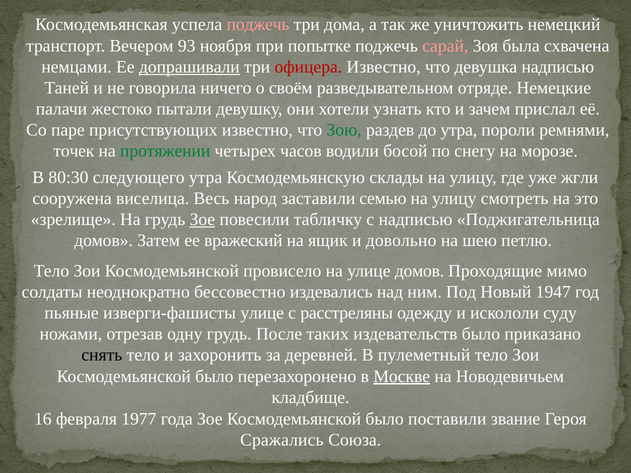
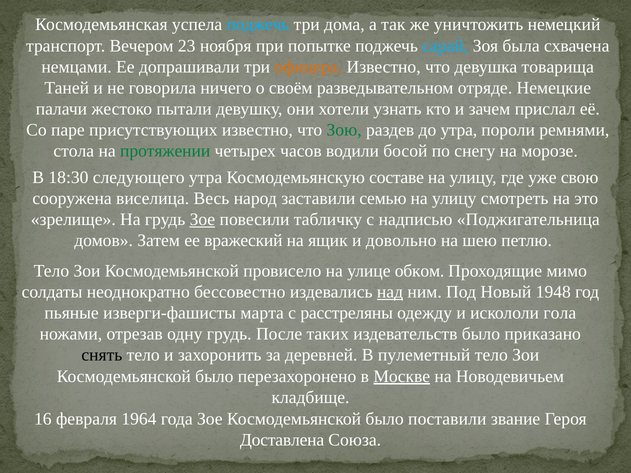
поджечь at (258, 25) colour: pink -> light blue
93: 93 -> 23
сарай colour: pink -> light blue
допрашивали underline: present -> none
офицера colour: red -> orange
девушка надписью: надписью -> товарища
точек: точек -> стола
80:30: 80:30 -> 18:30
склады: склады -> составе
жгли: жгли -> свою
улице домов: домов -> обком
над underline: none -> present
1947: 1947 -> 1948
изверги-фашисты улице: улице -> марта
суду: суду -> гола
1977: 1977 -> 1964
Сражались: Сражались -> Доставлена
